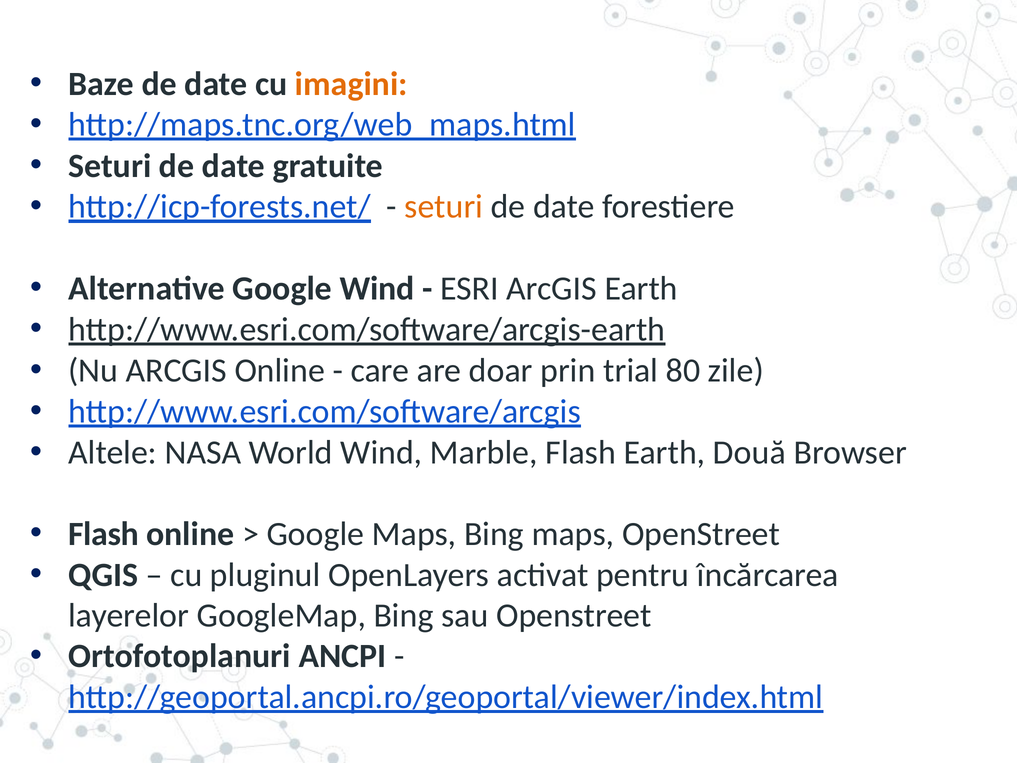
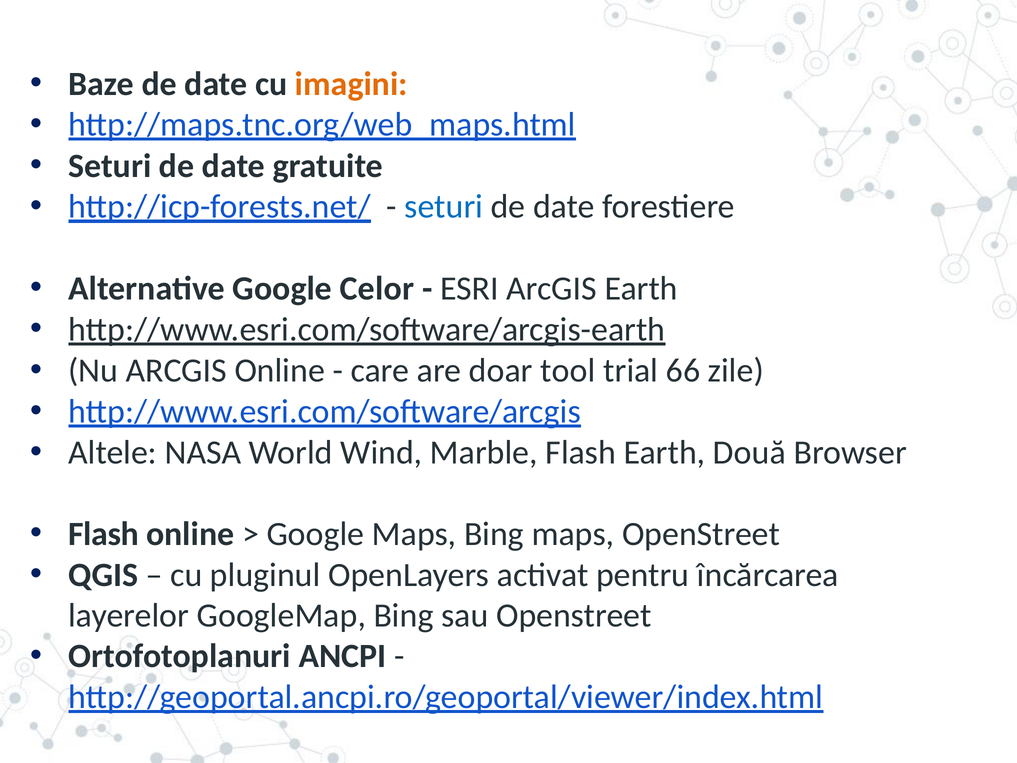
seturi at (444, 207) colour: orange -> blue
Google Wind: Wind -> Celor
prin: prin -> tool
80: 80 -> 66
